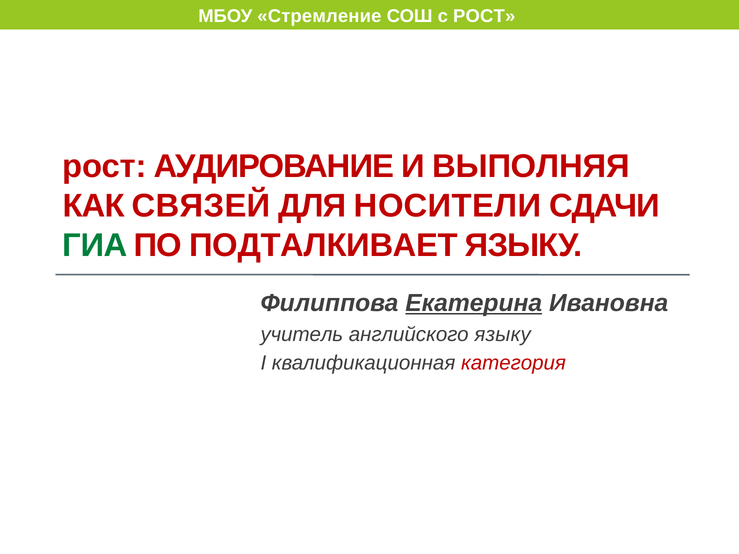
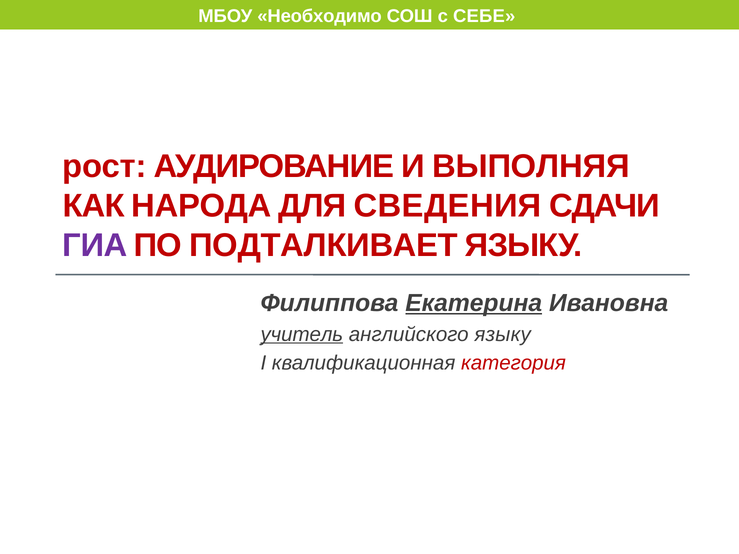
Стремление: Стремление -> Необходимо
с РОСТ: РОСТ -> СЕБЕ
СВЯЗЕЙ: СВЯЗЕЙ -> НАРОДА
НОСИТЕЛИ: НОСИТЕЛИ -> СВЕДЕНИЯ
ГИА colour: green -> purple
учитель underline: none -> present
